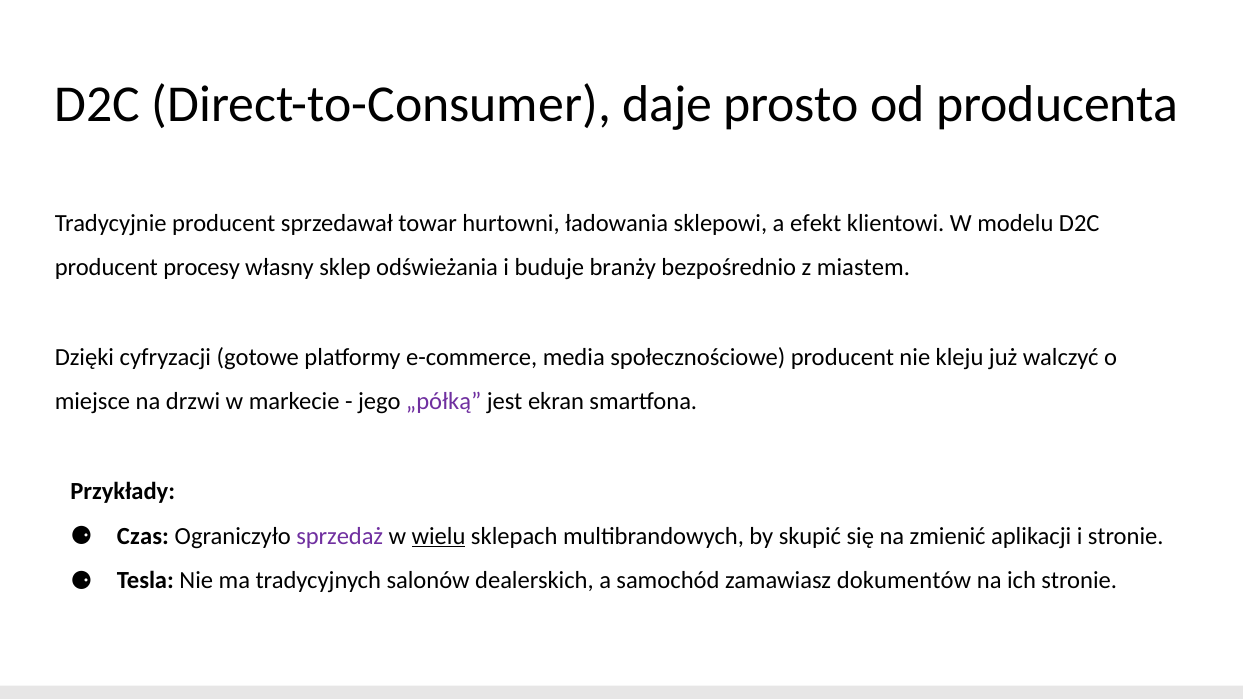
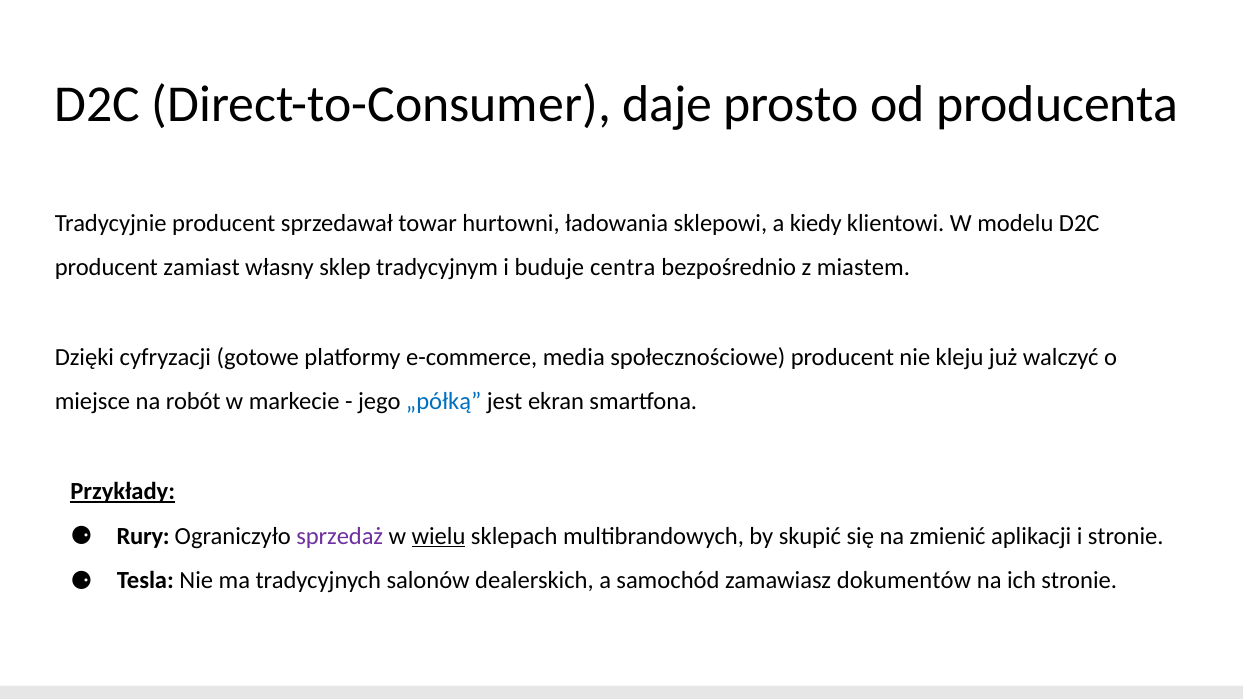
efekt: efekt -> kiedy
procesy: procesy -> zamiast
odświeżania: odświeżania -> tradycyjnym
branży: branży -> centra
drzwi: drzwi -> robót
„półką colour: purple -> blue
Przykłady underline: none -> present
Czas: Czas -> Rury
